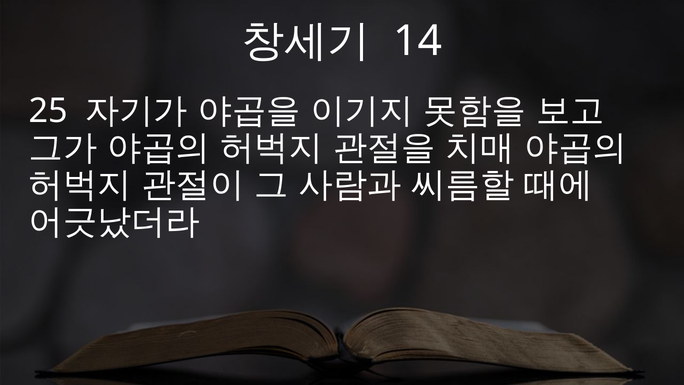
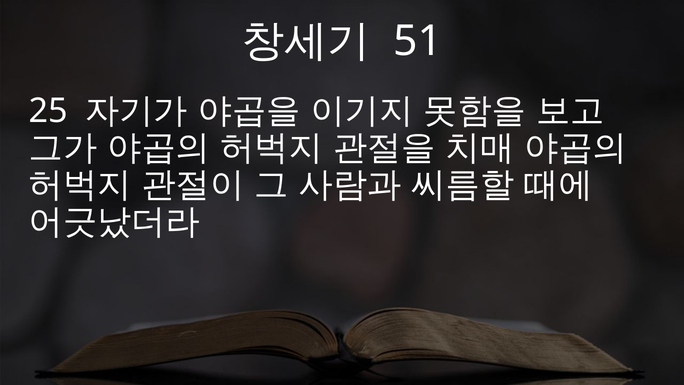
14: 14 -> 51
